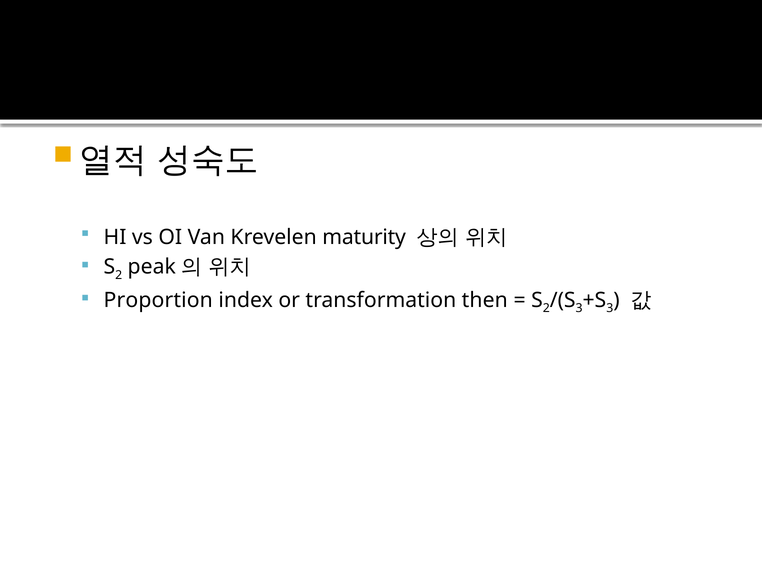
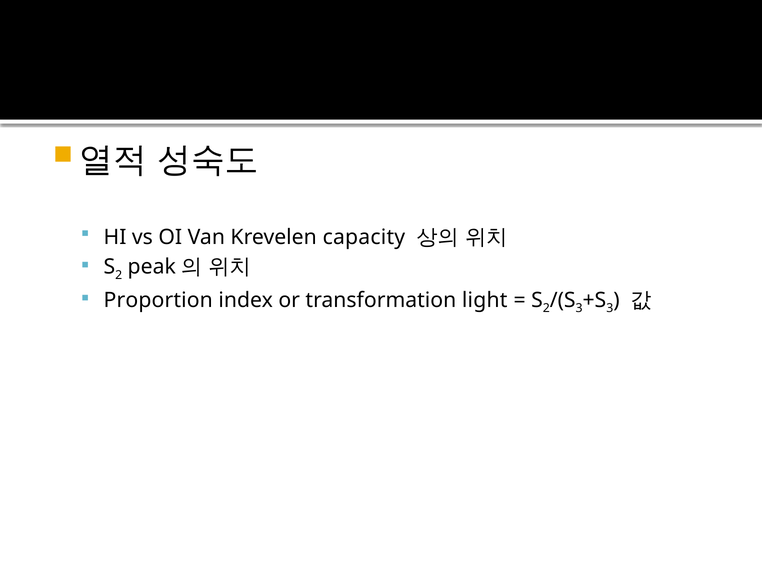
maturity: maturity -> capacity
then: then -> light
